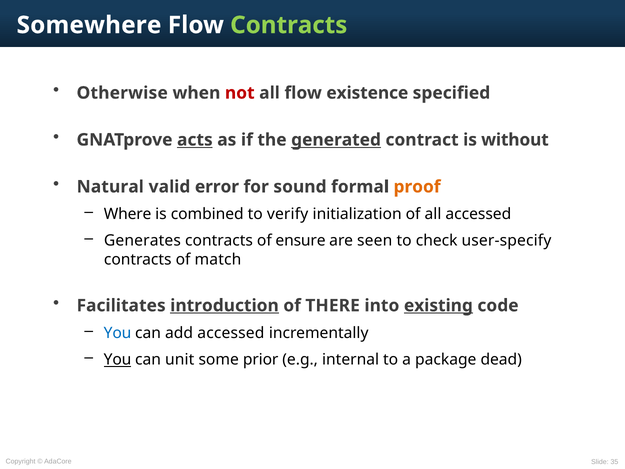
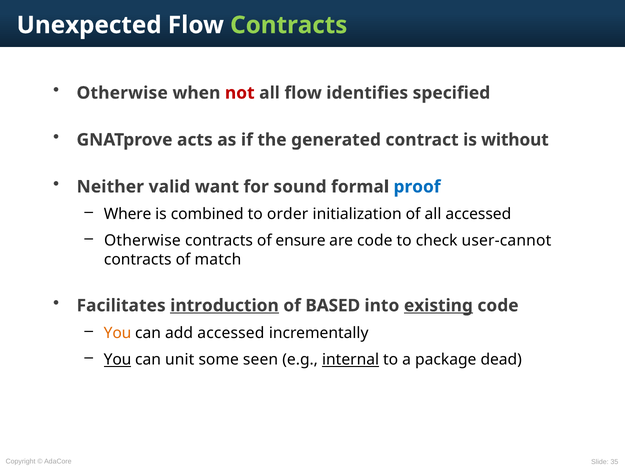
Somewhere: Somewhere -> Unexpected
existence: existence -> identifies
acts underline: present -> none
generated underline: present -> none
Natural: Natural -> Neither
error: error -> want
proof colour: orange -> blue
verify: verify -> order
Generates at (142, 241): Generates -> Otherwise
are seen: seen -> code
user-specify: user-specify -> user-cannot
THERE: THERE -> BASED
You at (118, 333) colour: blue -> orange
prior: prior -> seen
internal underline: none -> present
